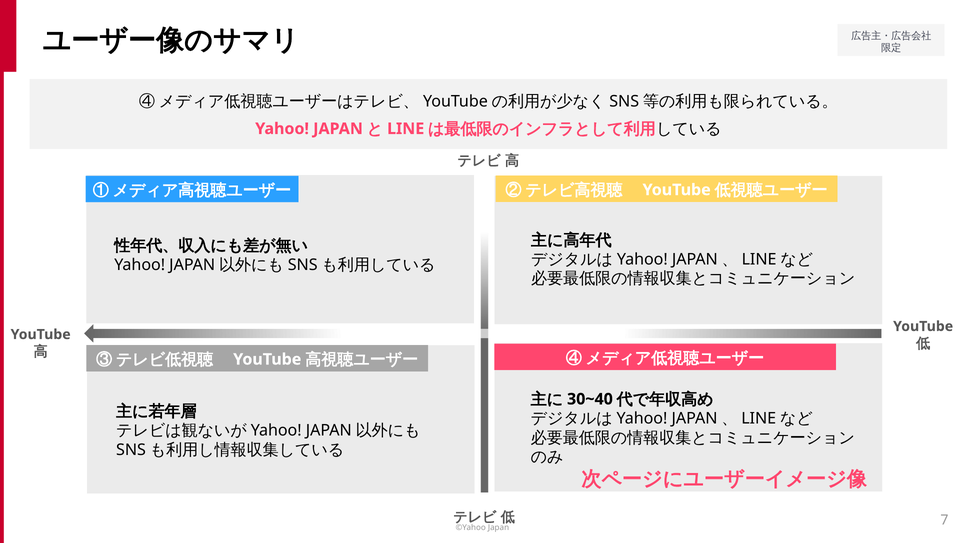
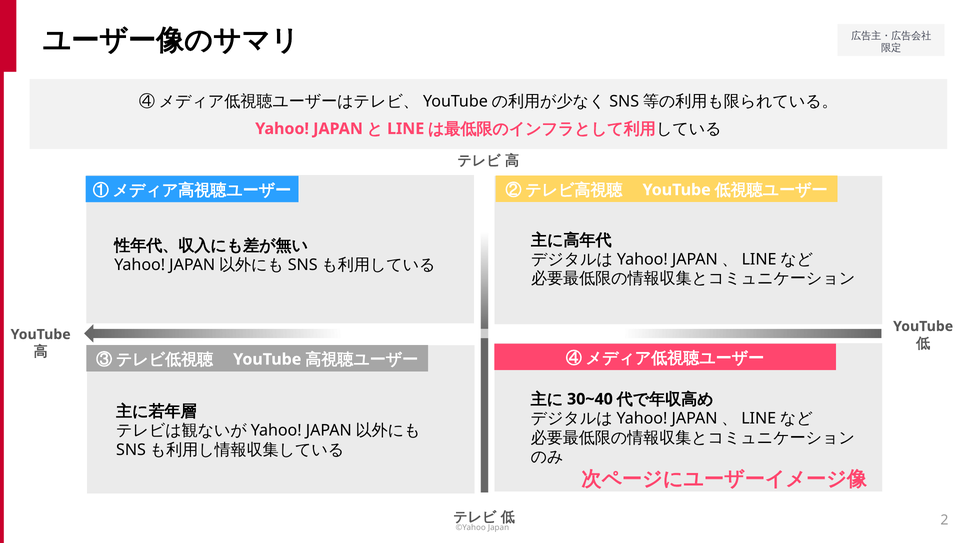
7: 7 -> 2
